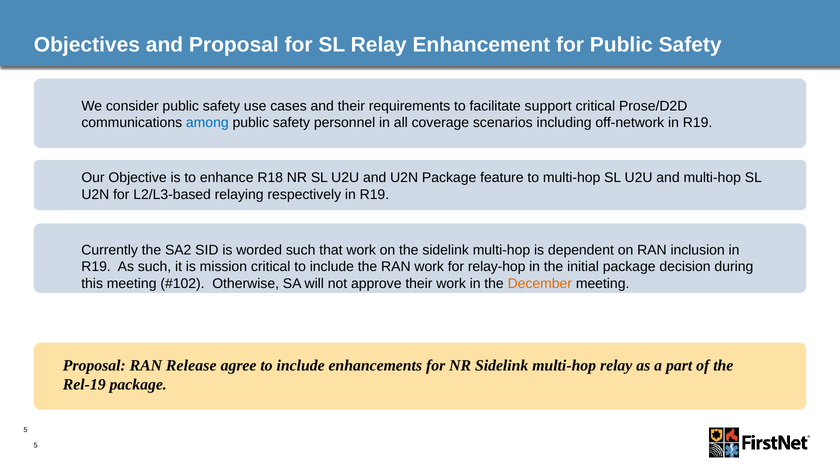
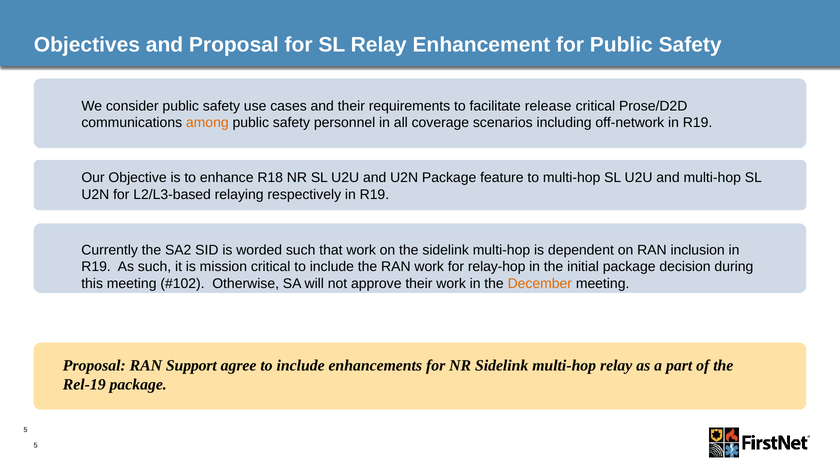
support: support -> release
among colour: blue -> orange
Release: Release -> Support
